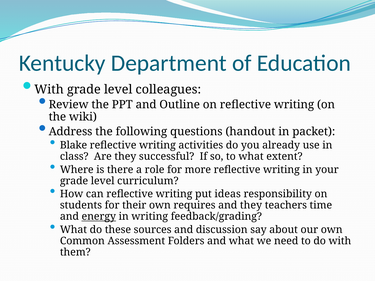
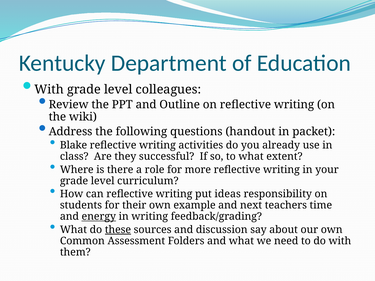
requires: requires -> example
and they: they -> next
these underline: none -> present
